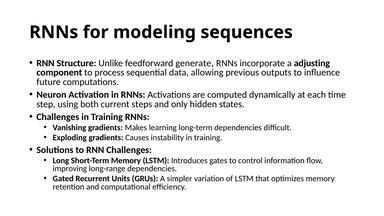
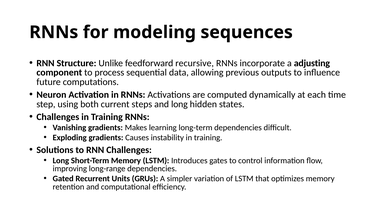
generate: generate -> recursive
and only: only -> long
